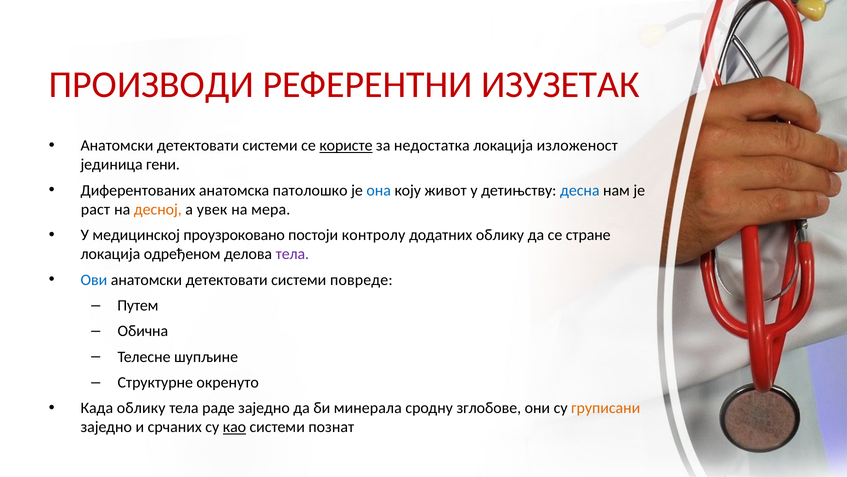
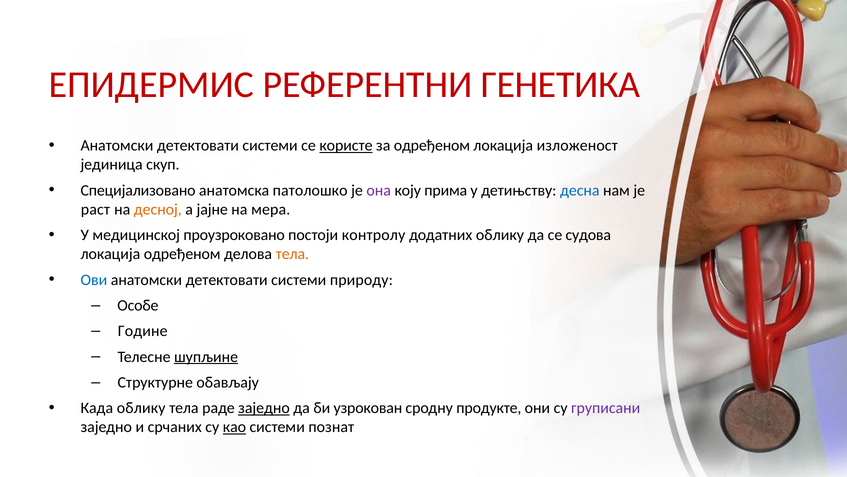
ПРОИЗВОДИ: ПРОИЗВОДИ -> ЕПИДЕРМИС
ИЗУЗЕТАК: ИЗУЗЕТАК -> ГЕНЕТИКА
за недостатка: недостатка -> одређеном
гени: гени -> скуп
Диферентованих: Диферентованих -> Специјализовано
она colour: blue -> purple
живот: живот -> прима
увек: увек -> јајне
стране: стране -> судова
тела at (292, 254) colour: purple -> orange
повреде: повреде -> природу
Путем: Путем -> Особе
Обична: Обична -> Године
шупљине underline: none -> present
окренуто: окренуто -> обављају
заједно at (264, 408) underline: none -> present
минерала: минерала -> узрокован
зглобове: зглобове -> продукте
груписани colour: orange -> purple
